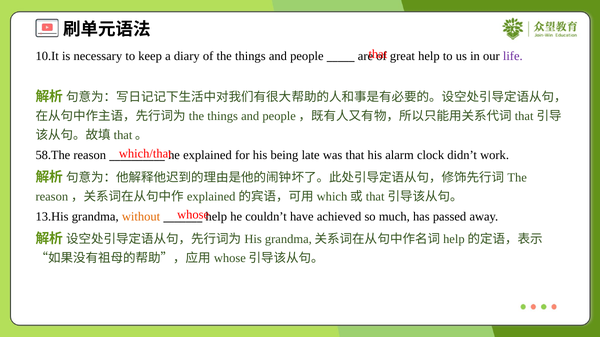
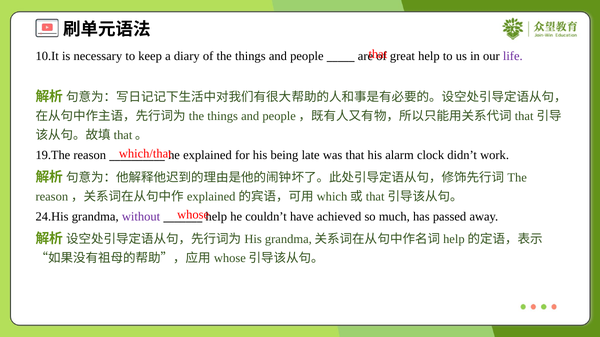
58.The: 58.The -> 19.The
13.His: 13.His -> 24.His
without colour: orange -> purple
